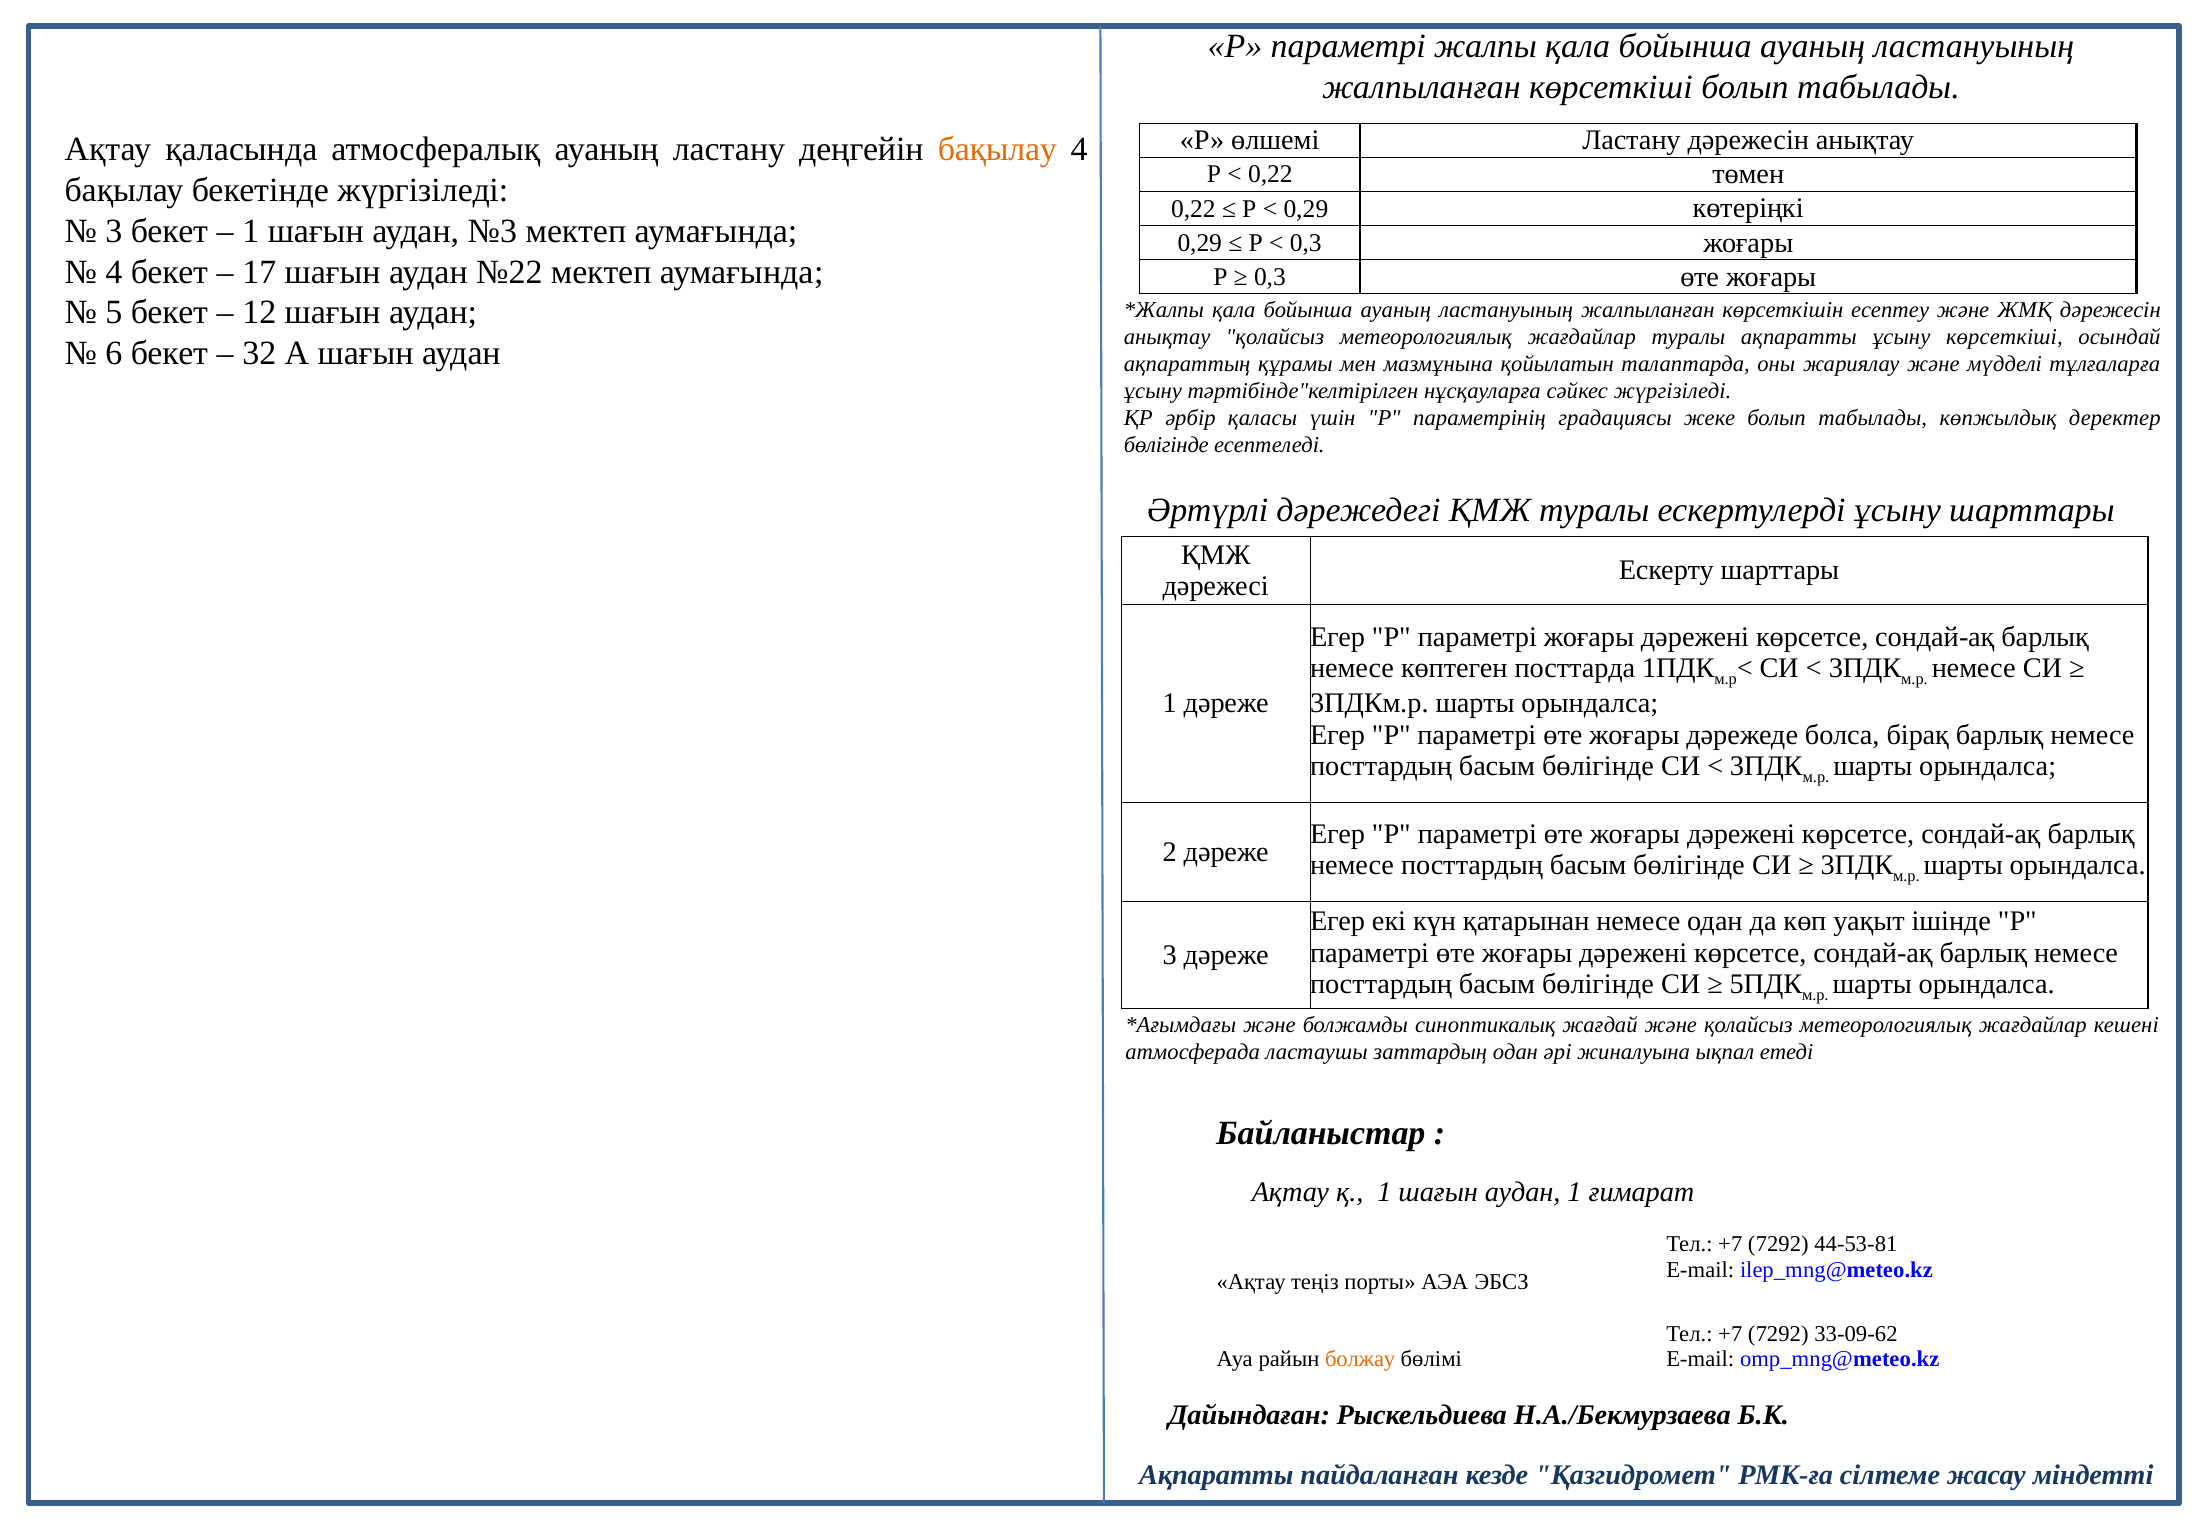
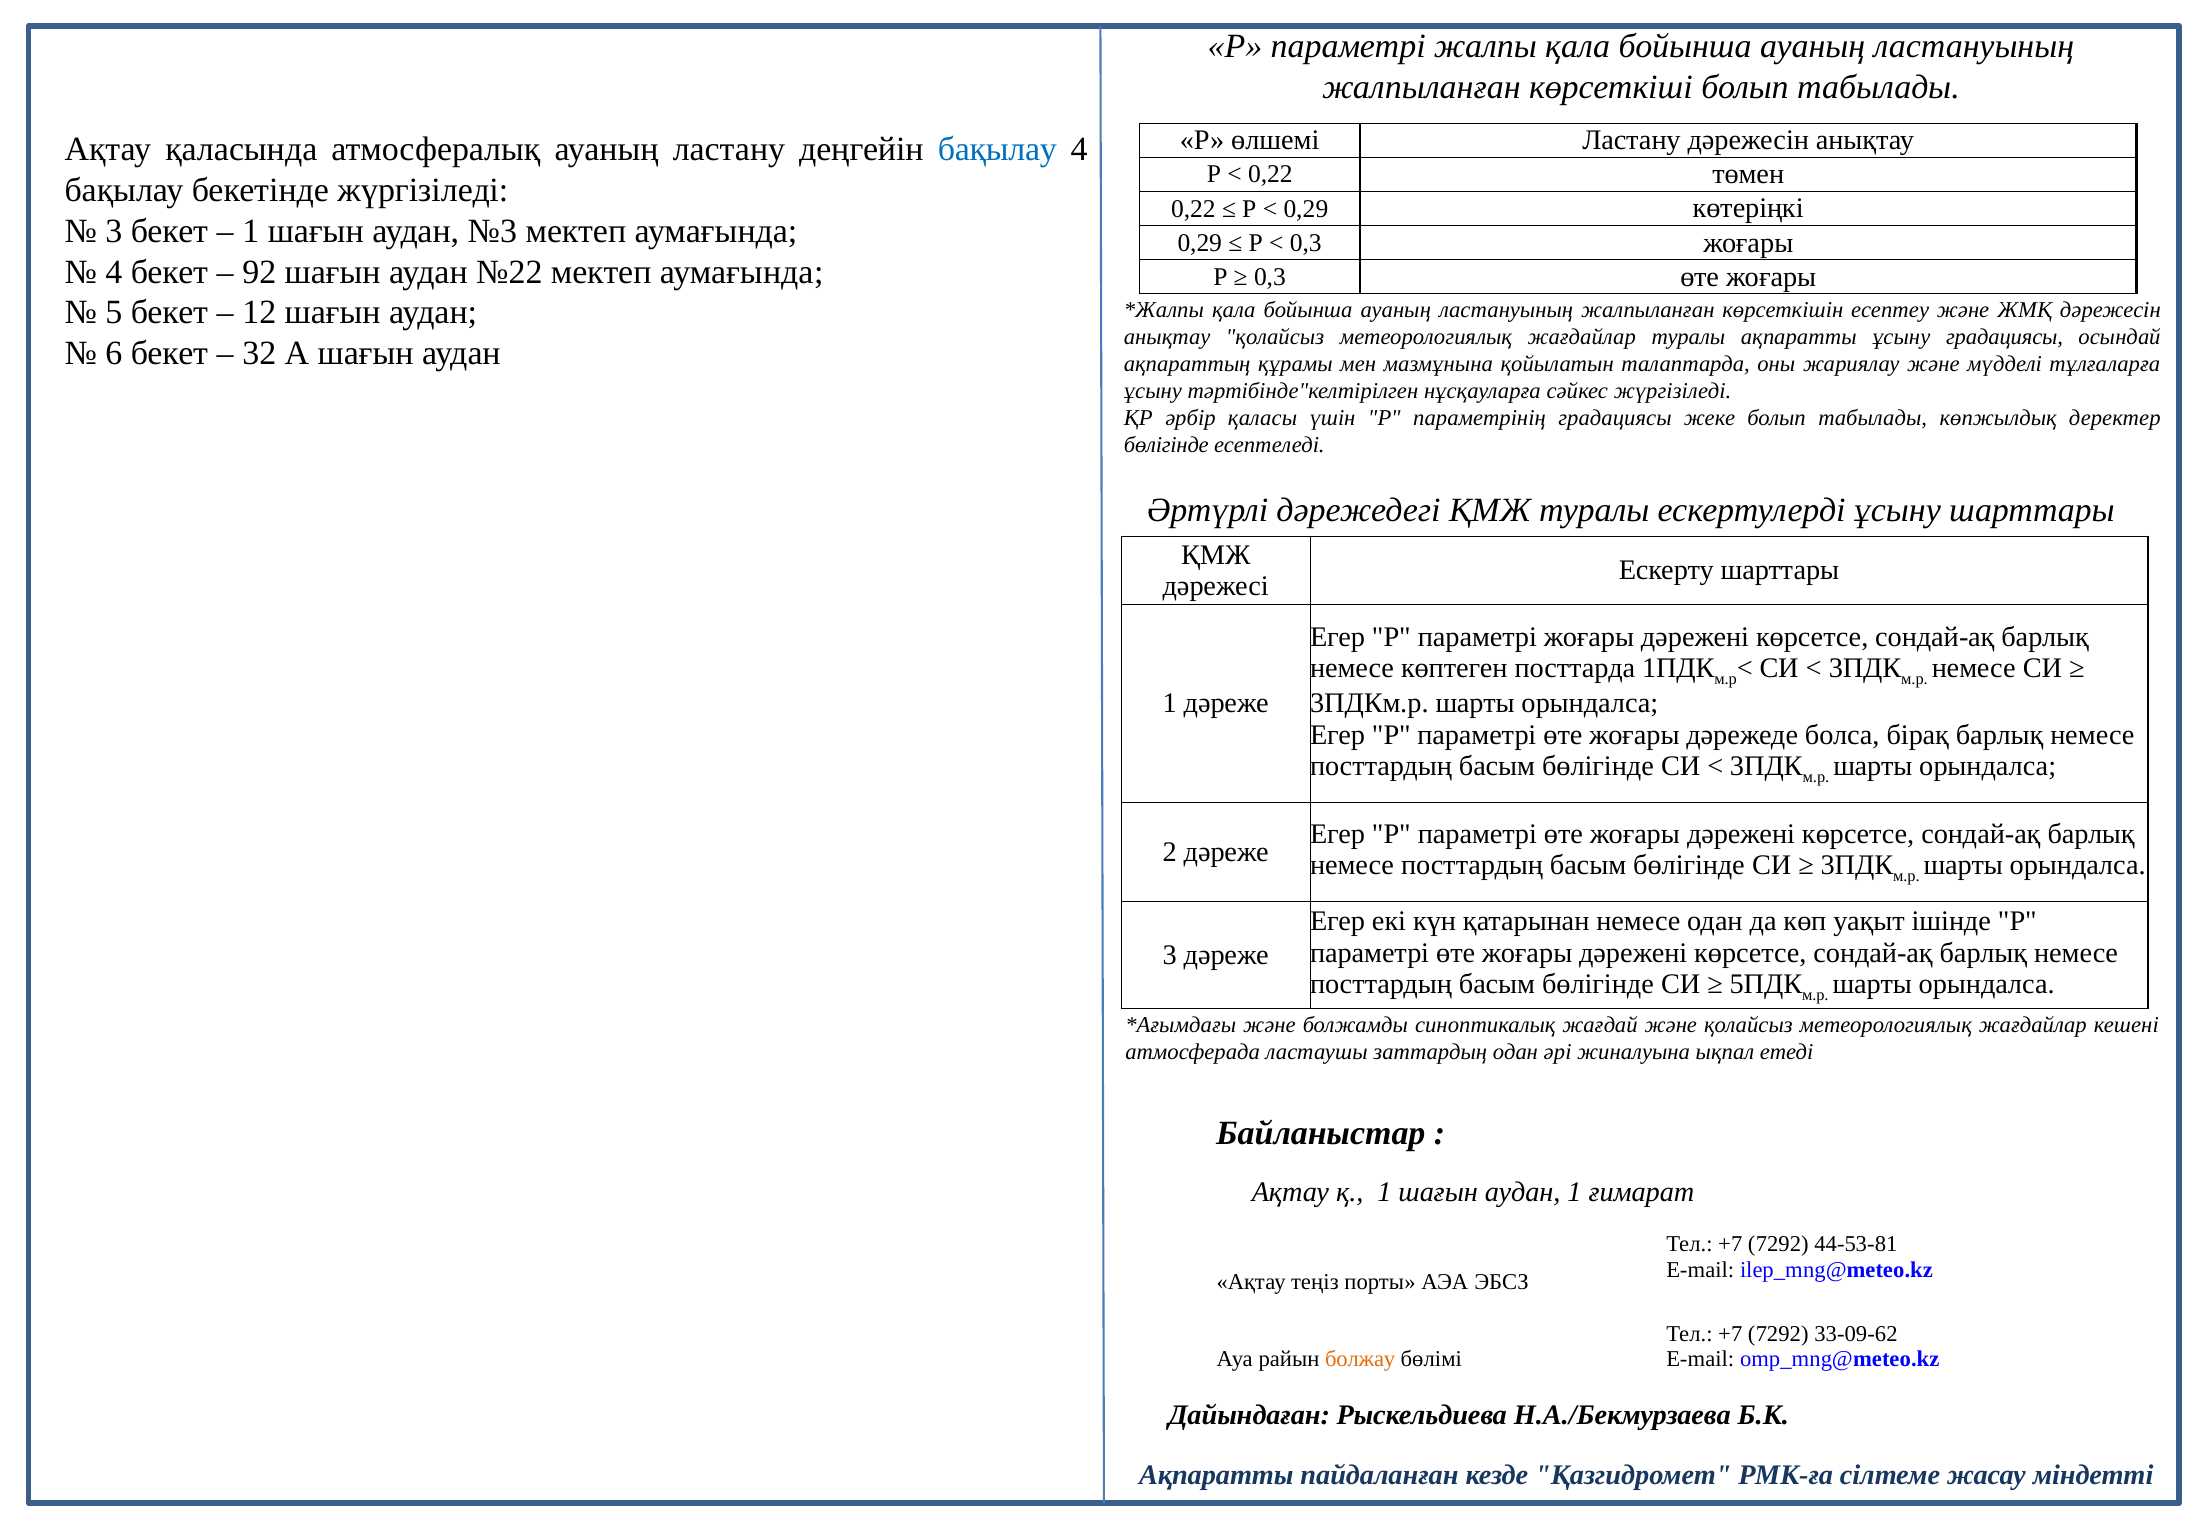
бақылау at (997, 149) colour: orange -> blue
17: 17 -> 92
ұсыну көрсеткіші: көрсеткіші -> градациясы
